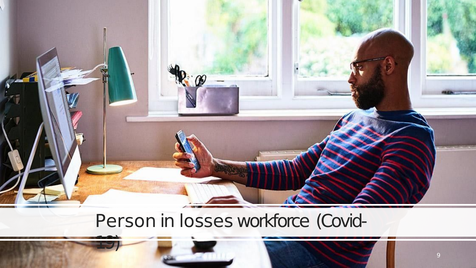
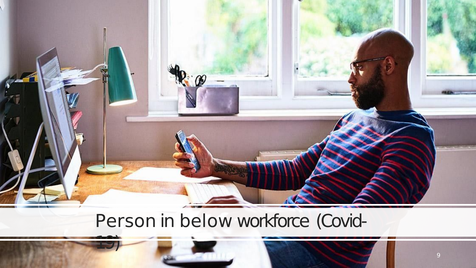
losses: losses -> below
